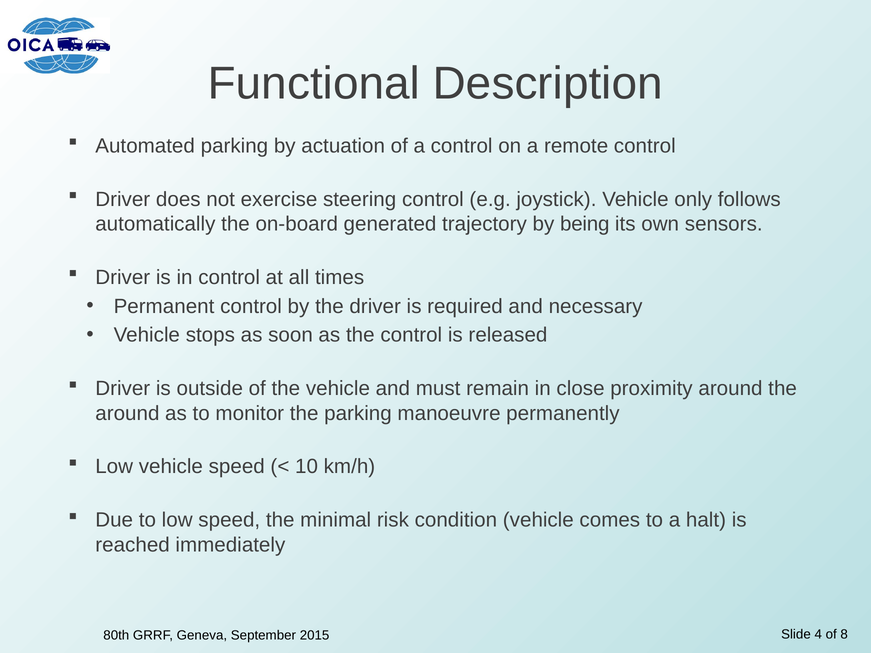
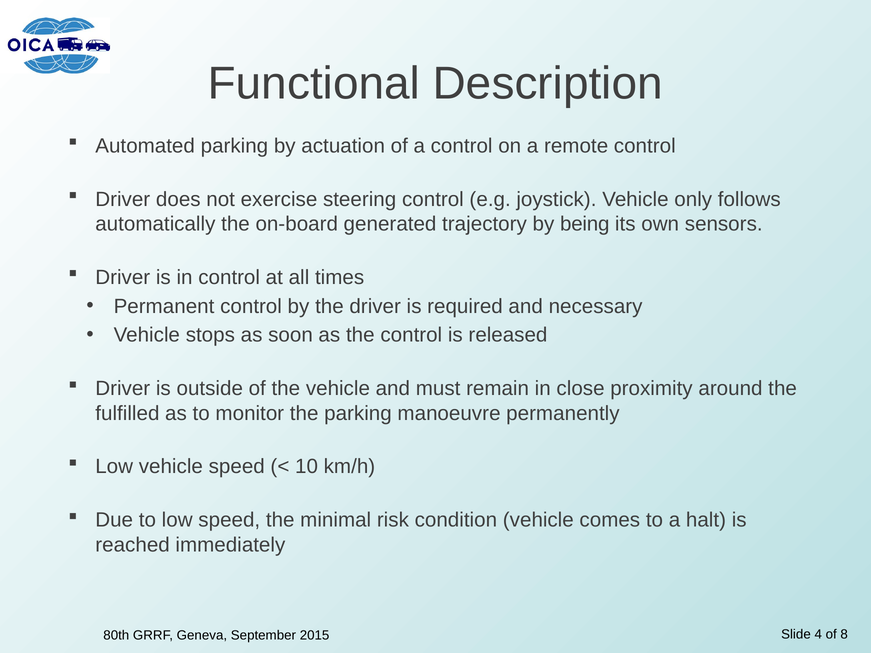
around at (127, 413): around -> fulfilled
